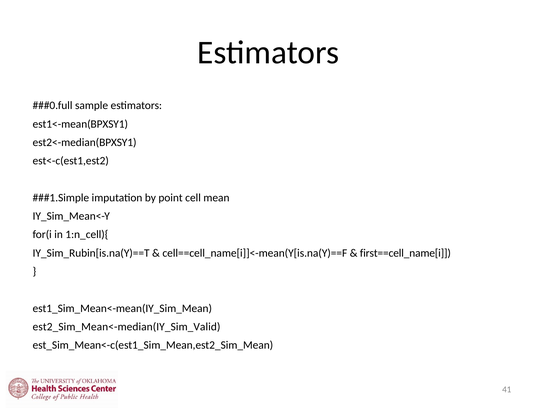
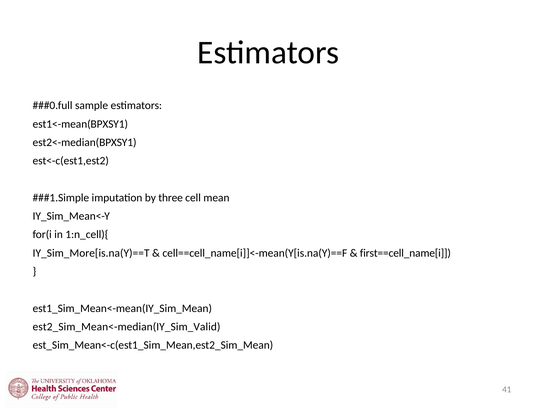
point: point -> three
IY_Sim_Rubin[is.na(Y)==T: IY_Sim_Rubin[is.na(Y)==T -> IY_Sim_More[is.na(Y)==T
